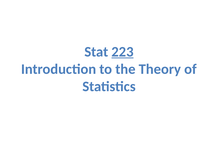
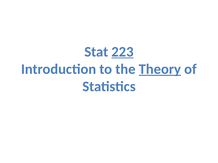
Theory underline: none -> present
